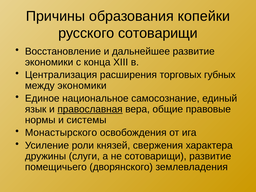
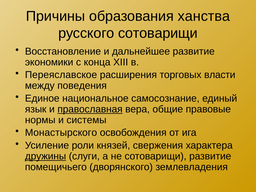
копейки: копейки -> ханства
Централизация: Централизация -> Переяславское
губных: губных -> власти
между экономики: экономики -> поведения
дружины underline: none -> present
